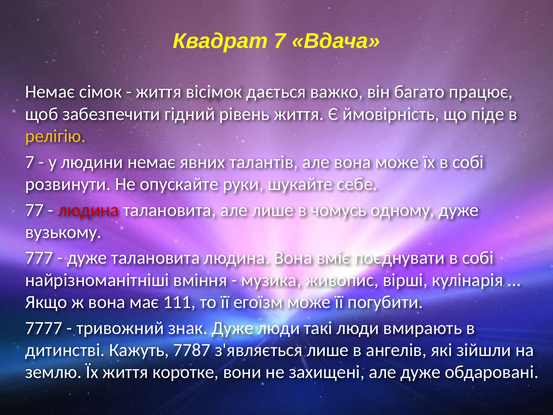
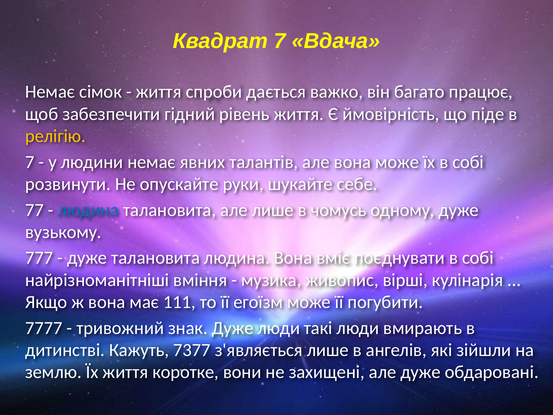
вісімок: вісімок -> спроби
людина at (88, 210) colour: red -> blue
7787: 7787 -> 7377
